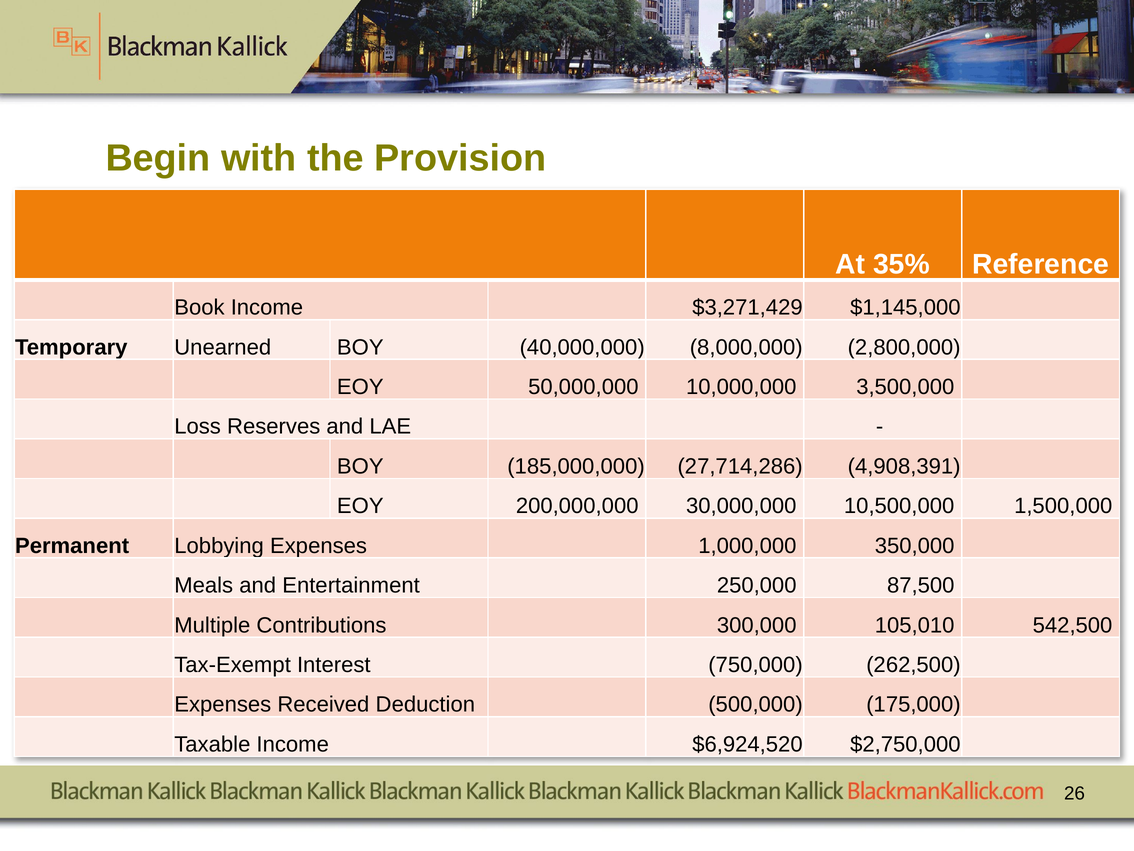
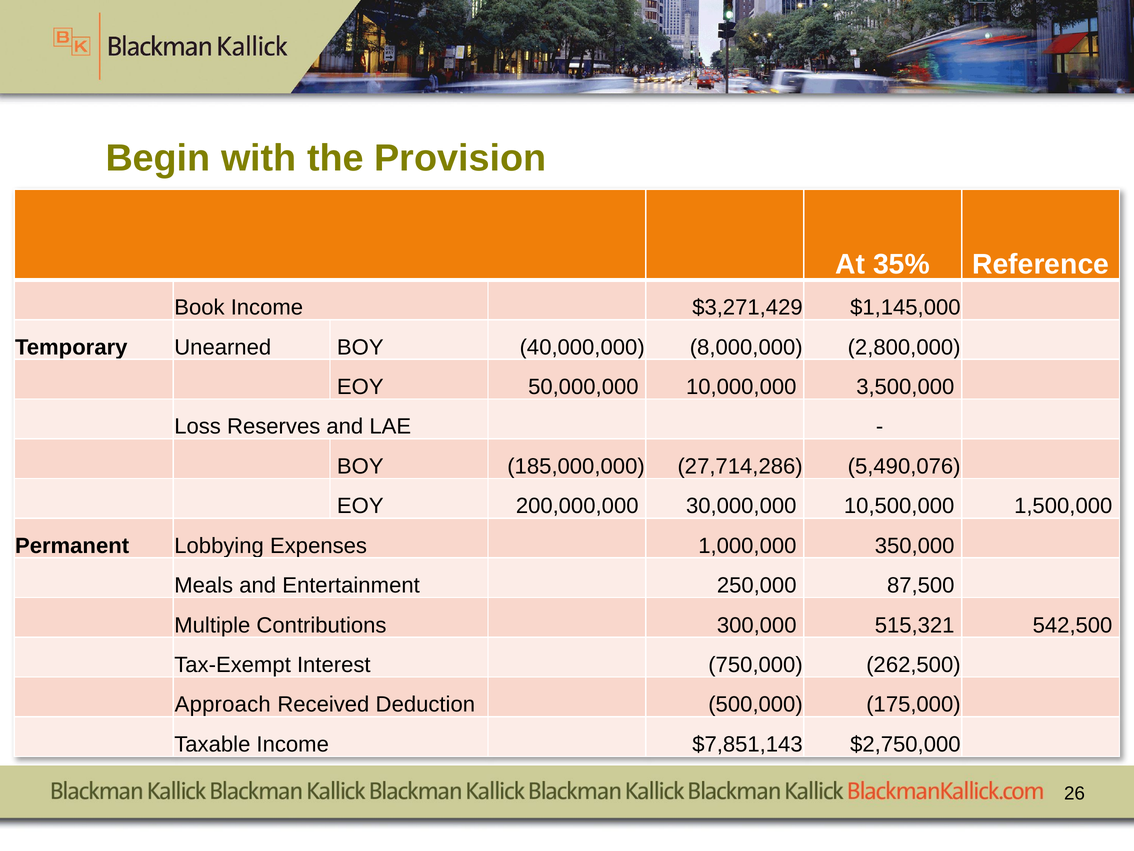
4,908,391: 4,908,391 -> 5,490,076
105,010: 105,010 -> 515,321
Expenses at (223, 704): Expenses -> Approach
$6,924,520: $6,924,520 -> $7,851,143
